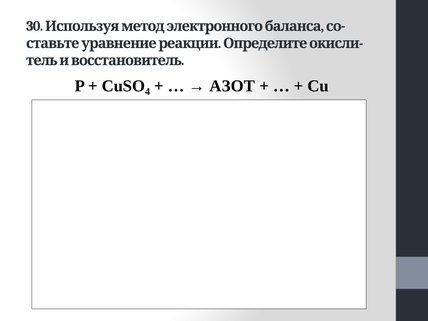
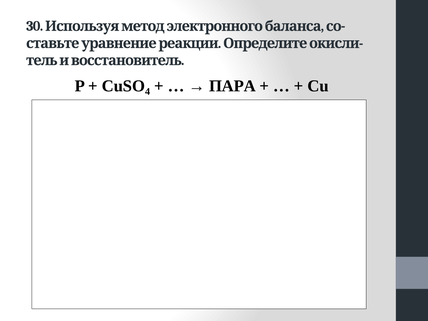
АЗОТ: АЗОТ -> ПАРА
